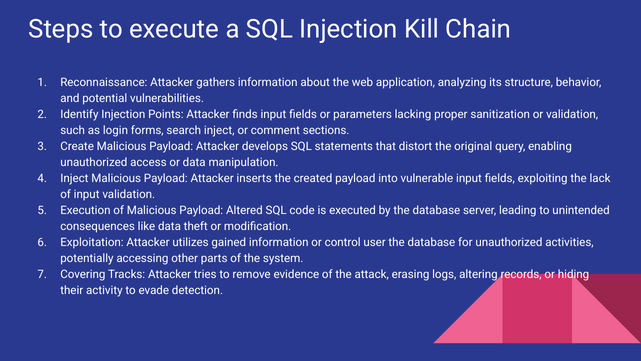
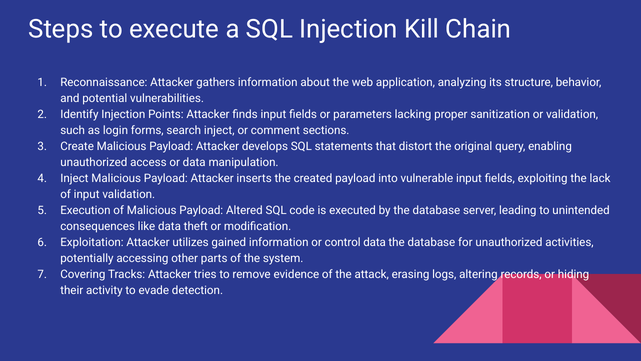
control user: user -> data
